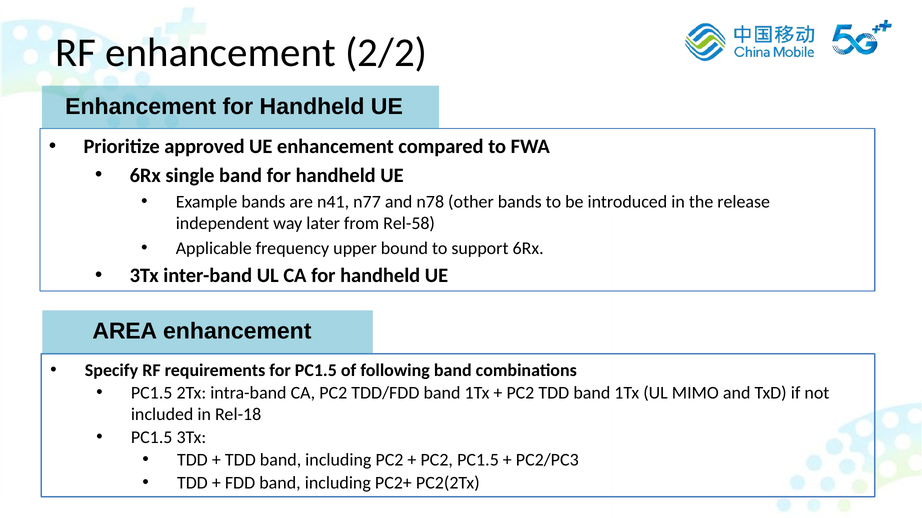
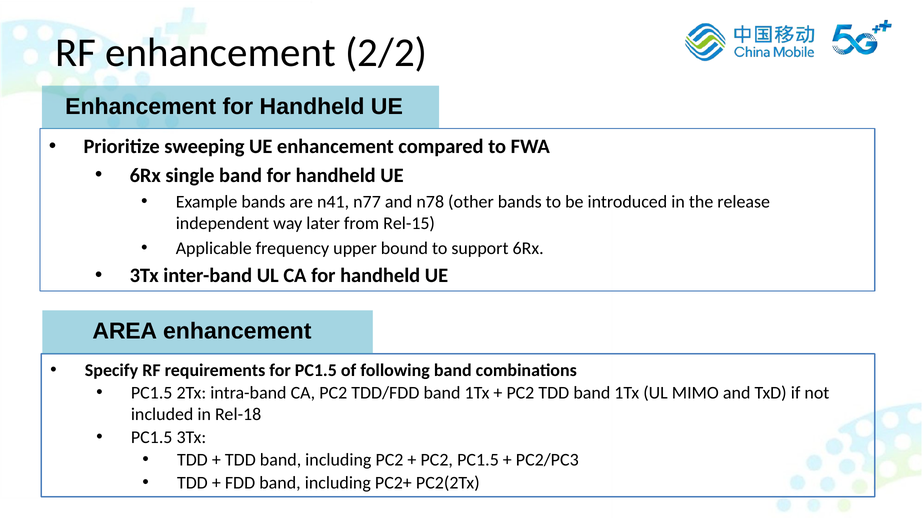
approved: approved -> sweeping
Rel-58: Rel-58 -> Rel-15
